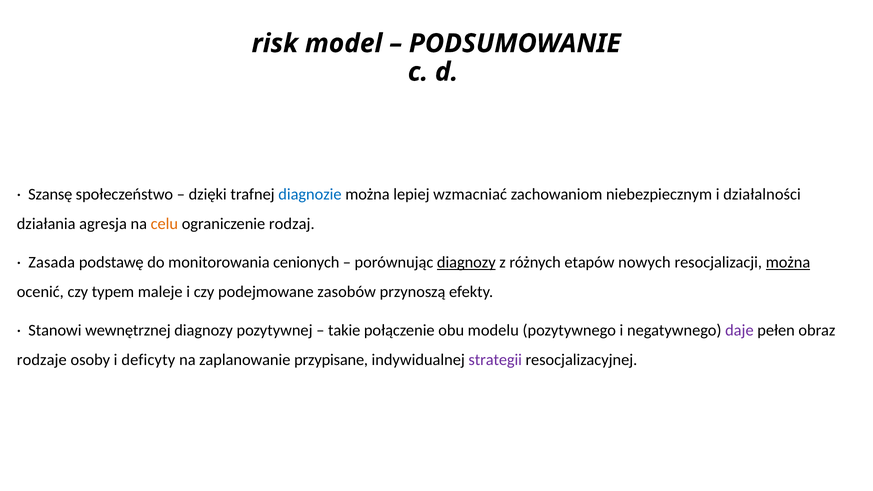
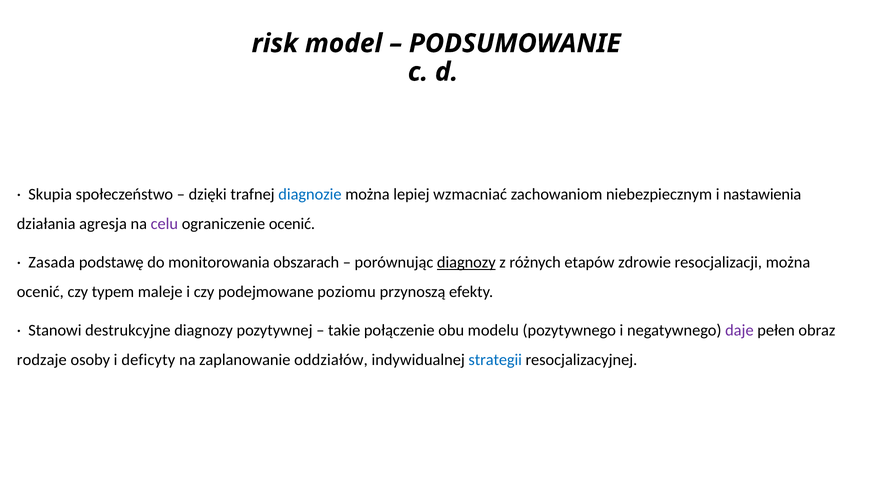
Szansę: Szansę -> Skupia
działalności: działalności -> nastawienia
celu colour: orange -> purple
ograniczenie rodzaj: rodzaj -> ocenić
cenionych: cenionych -> obszarach
nowych: nowych -> zdrowie
można at (788, 262) underline: present -> none
zasobów: zasobów -> poziomu
wewnętrznej: wewnętrznej -> destrukcyjne
przypisane: przypisane -> oddziałów
strategii colour: purple -> blue
